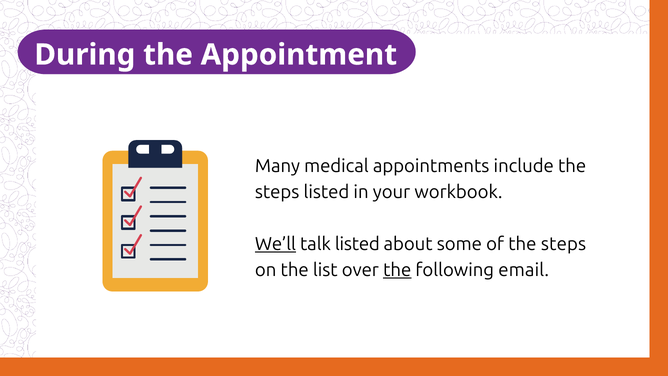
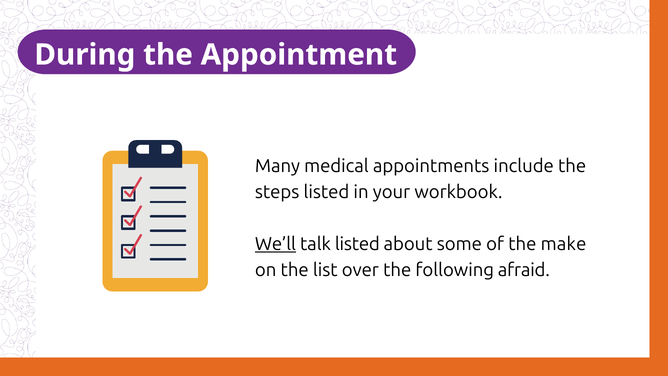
of the steps: steps -> make
the at (397, 270) underline: present -> none
email: email -> afraid
